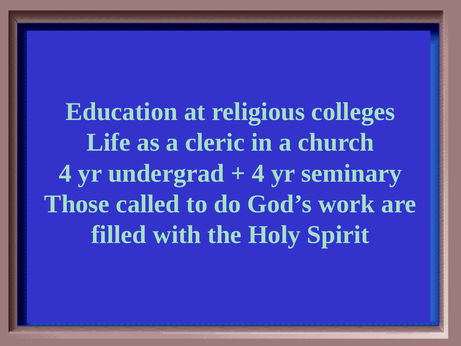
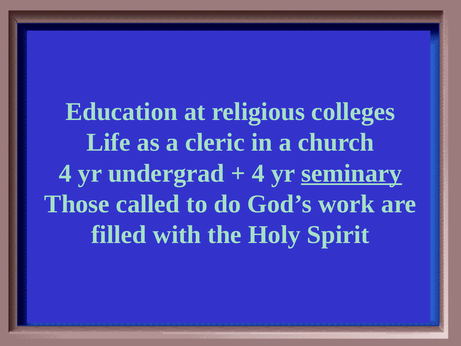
seminary underline: none -> present
